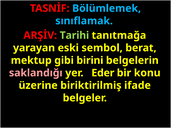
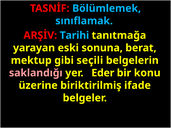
Tarihi colour: light green -> light blue
sembol: sembol -> sonuna
birini: birini -> seçili
